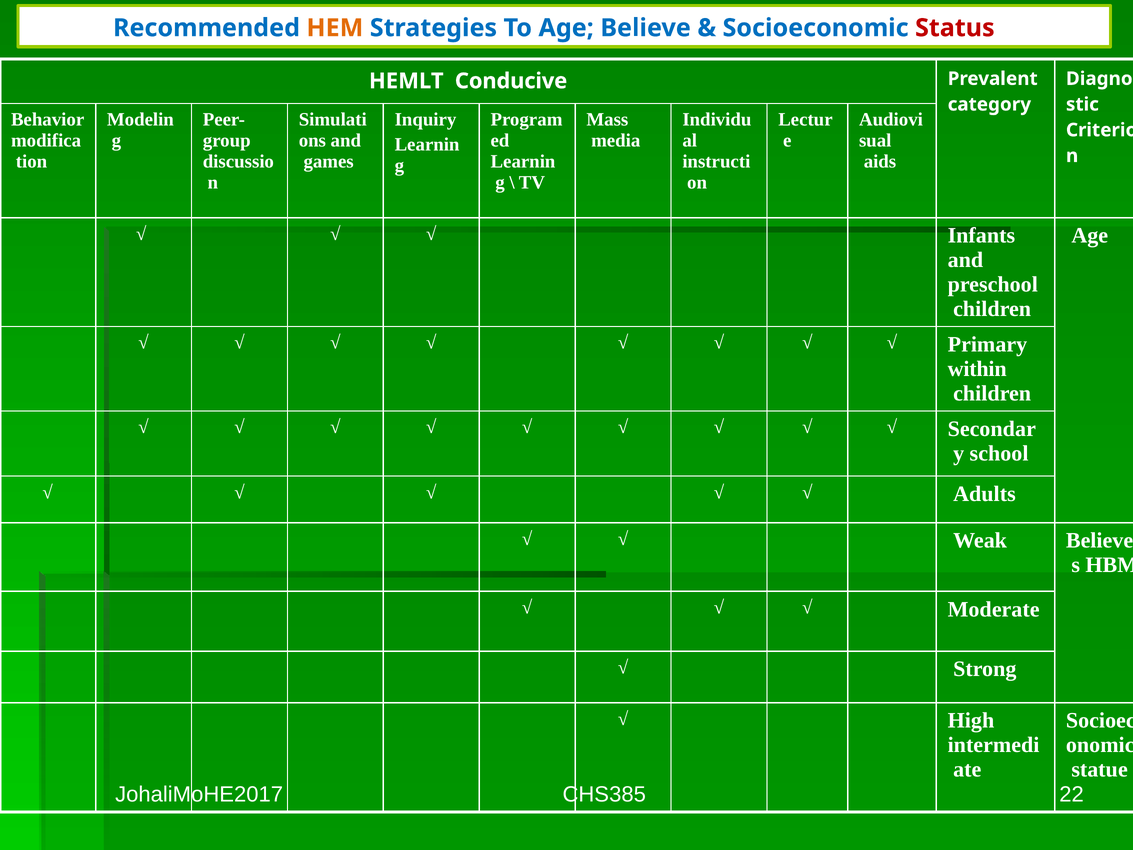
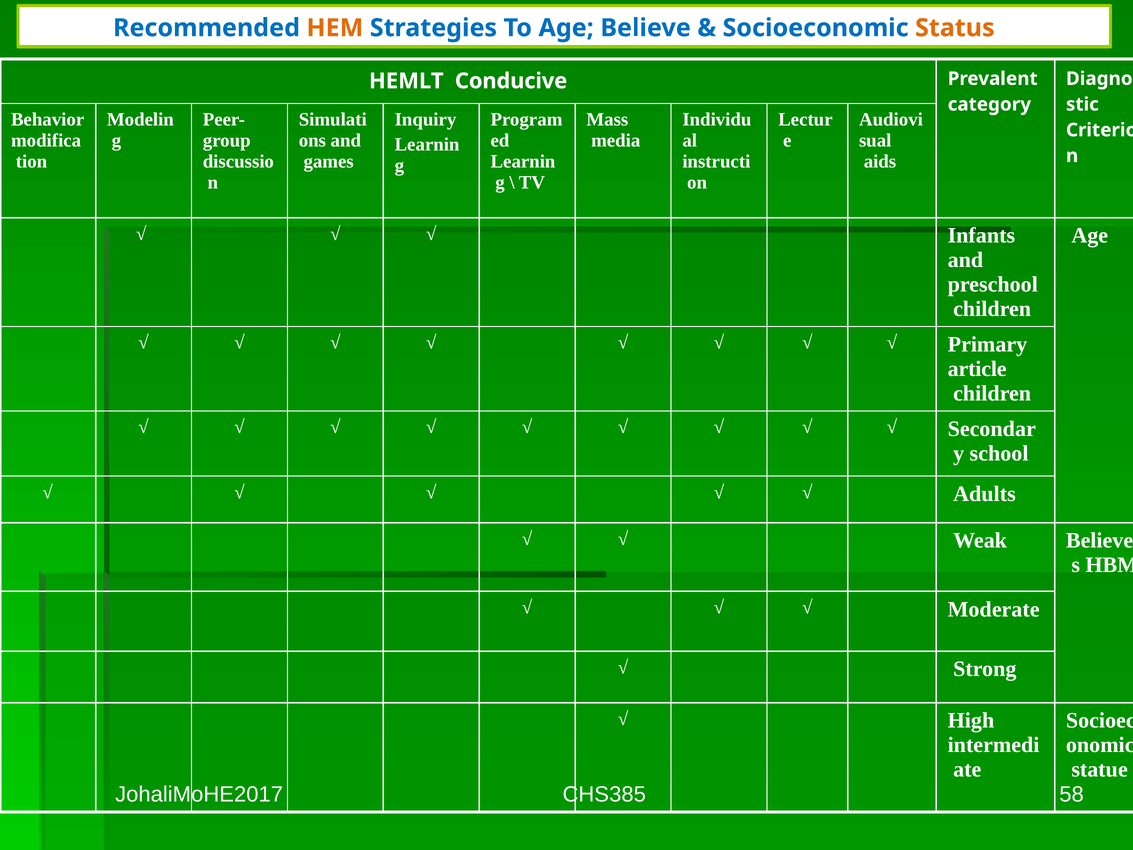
Status colour: red -> orange
within: within -> article
22: 22 -> 58
